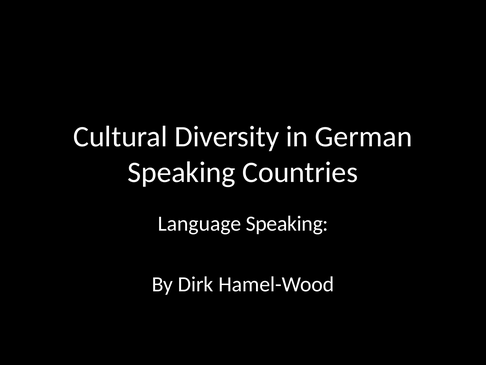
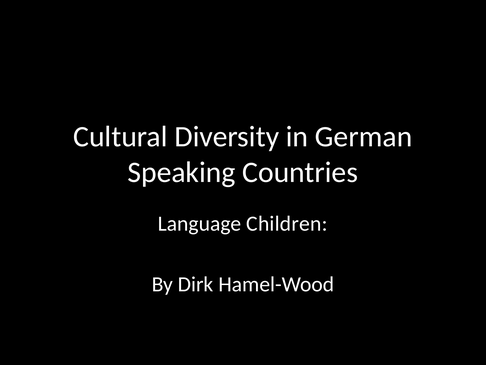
Language Speaking: Speaking -> Children
